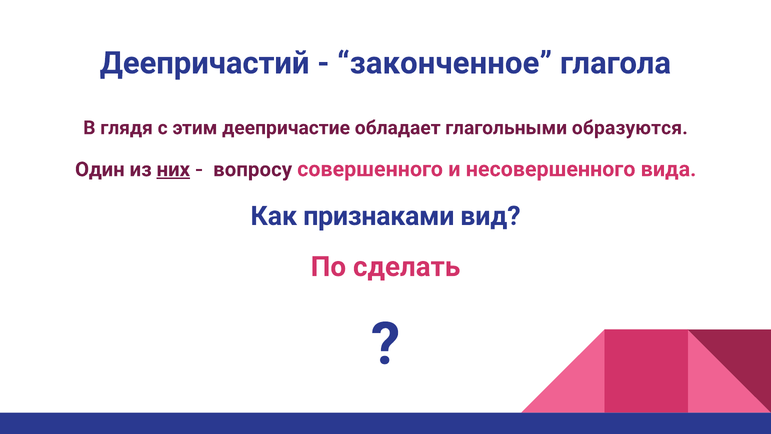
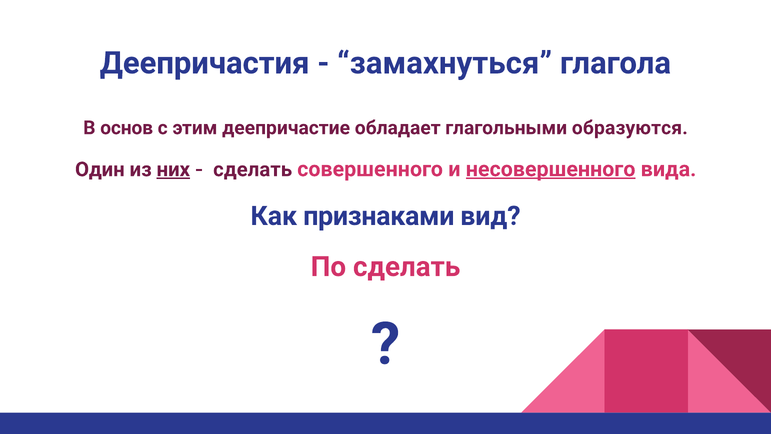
Деепричастий: Деепричастий -> Деепричастия
законченное: законченное -> замахнуться
глядя: глядя -> основ
вопросу at (253, 169): вопросу -> сделать
несовершенного underline: none -> present
